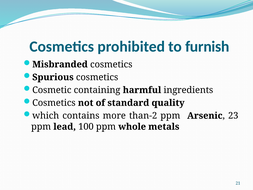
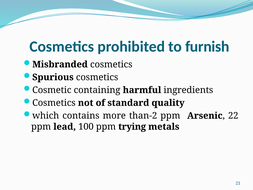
23: 23 -> 22
whole: whole -> trying
